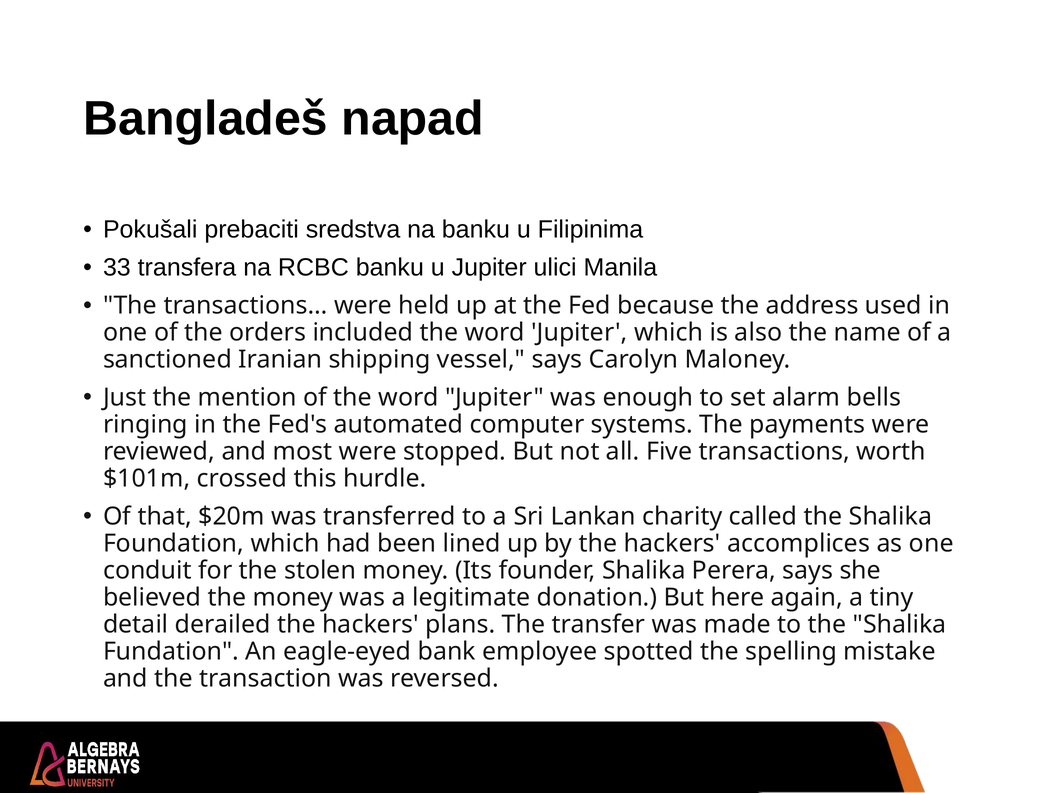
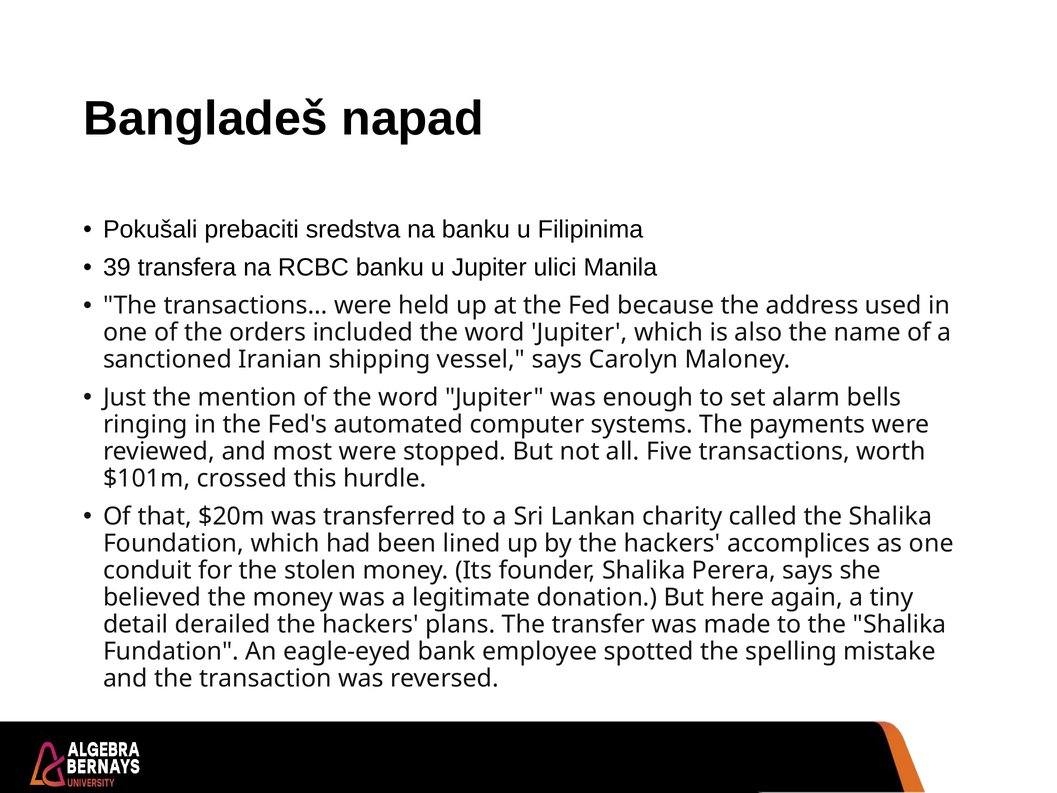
33: 33 -> 39
